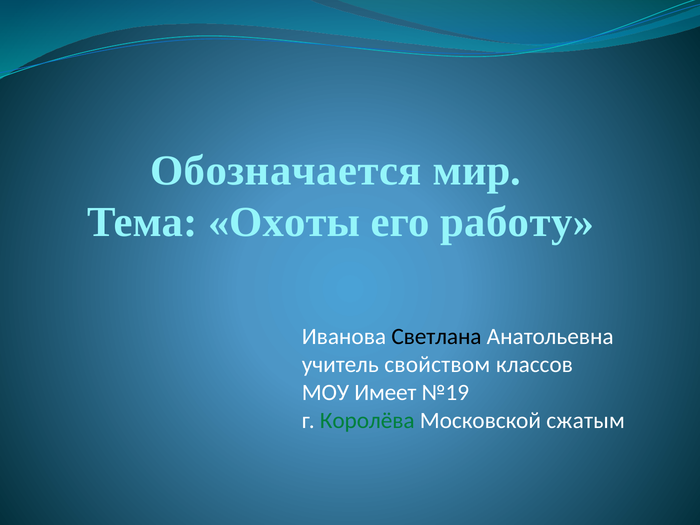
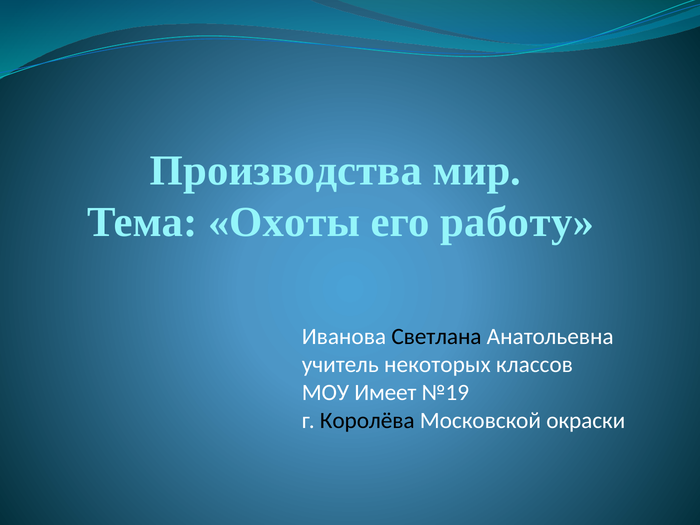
Обозначается: Обозначается -> Производства
свойством: свойством -> некоторых
Королёва colour: green -> black
сжатым: сжатым -> окраски
